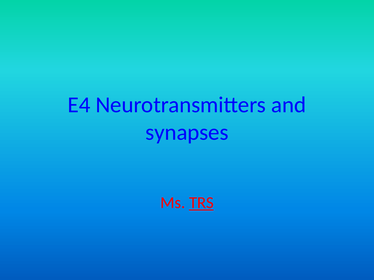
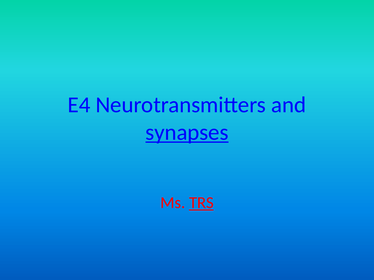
synapses underline: none -> present
